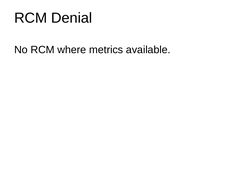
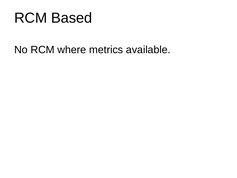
Denial: Denial -> Based
